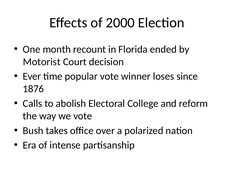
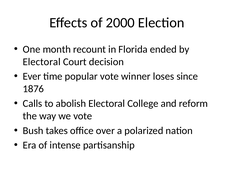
Motorist at (42, 62): Motorist -> Electoral
